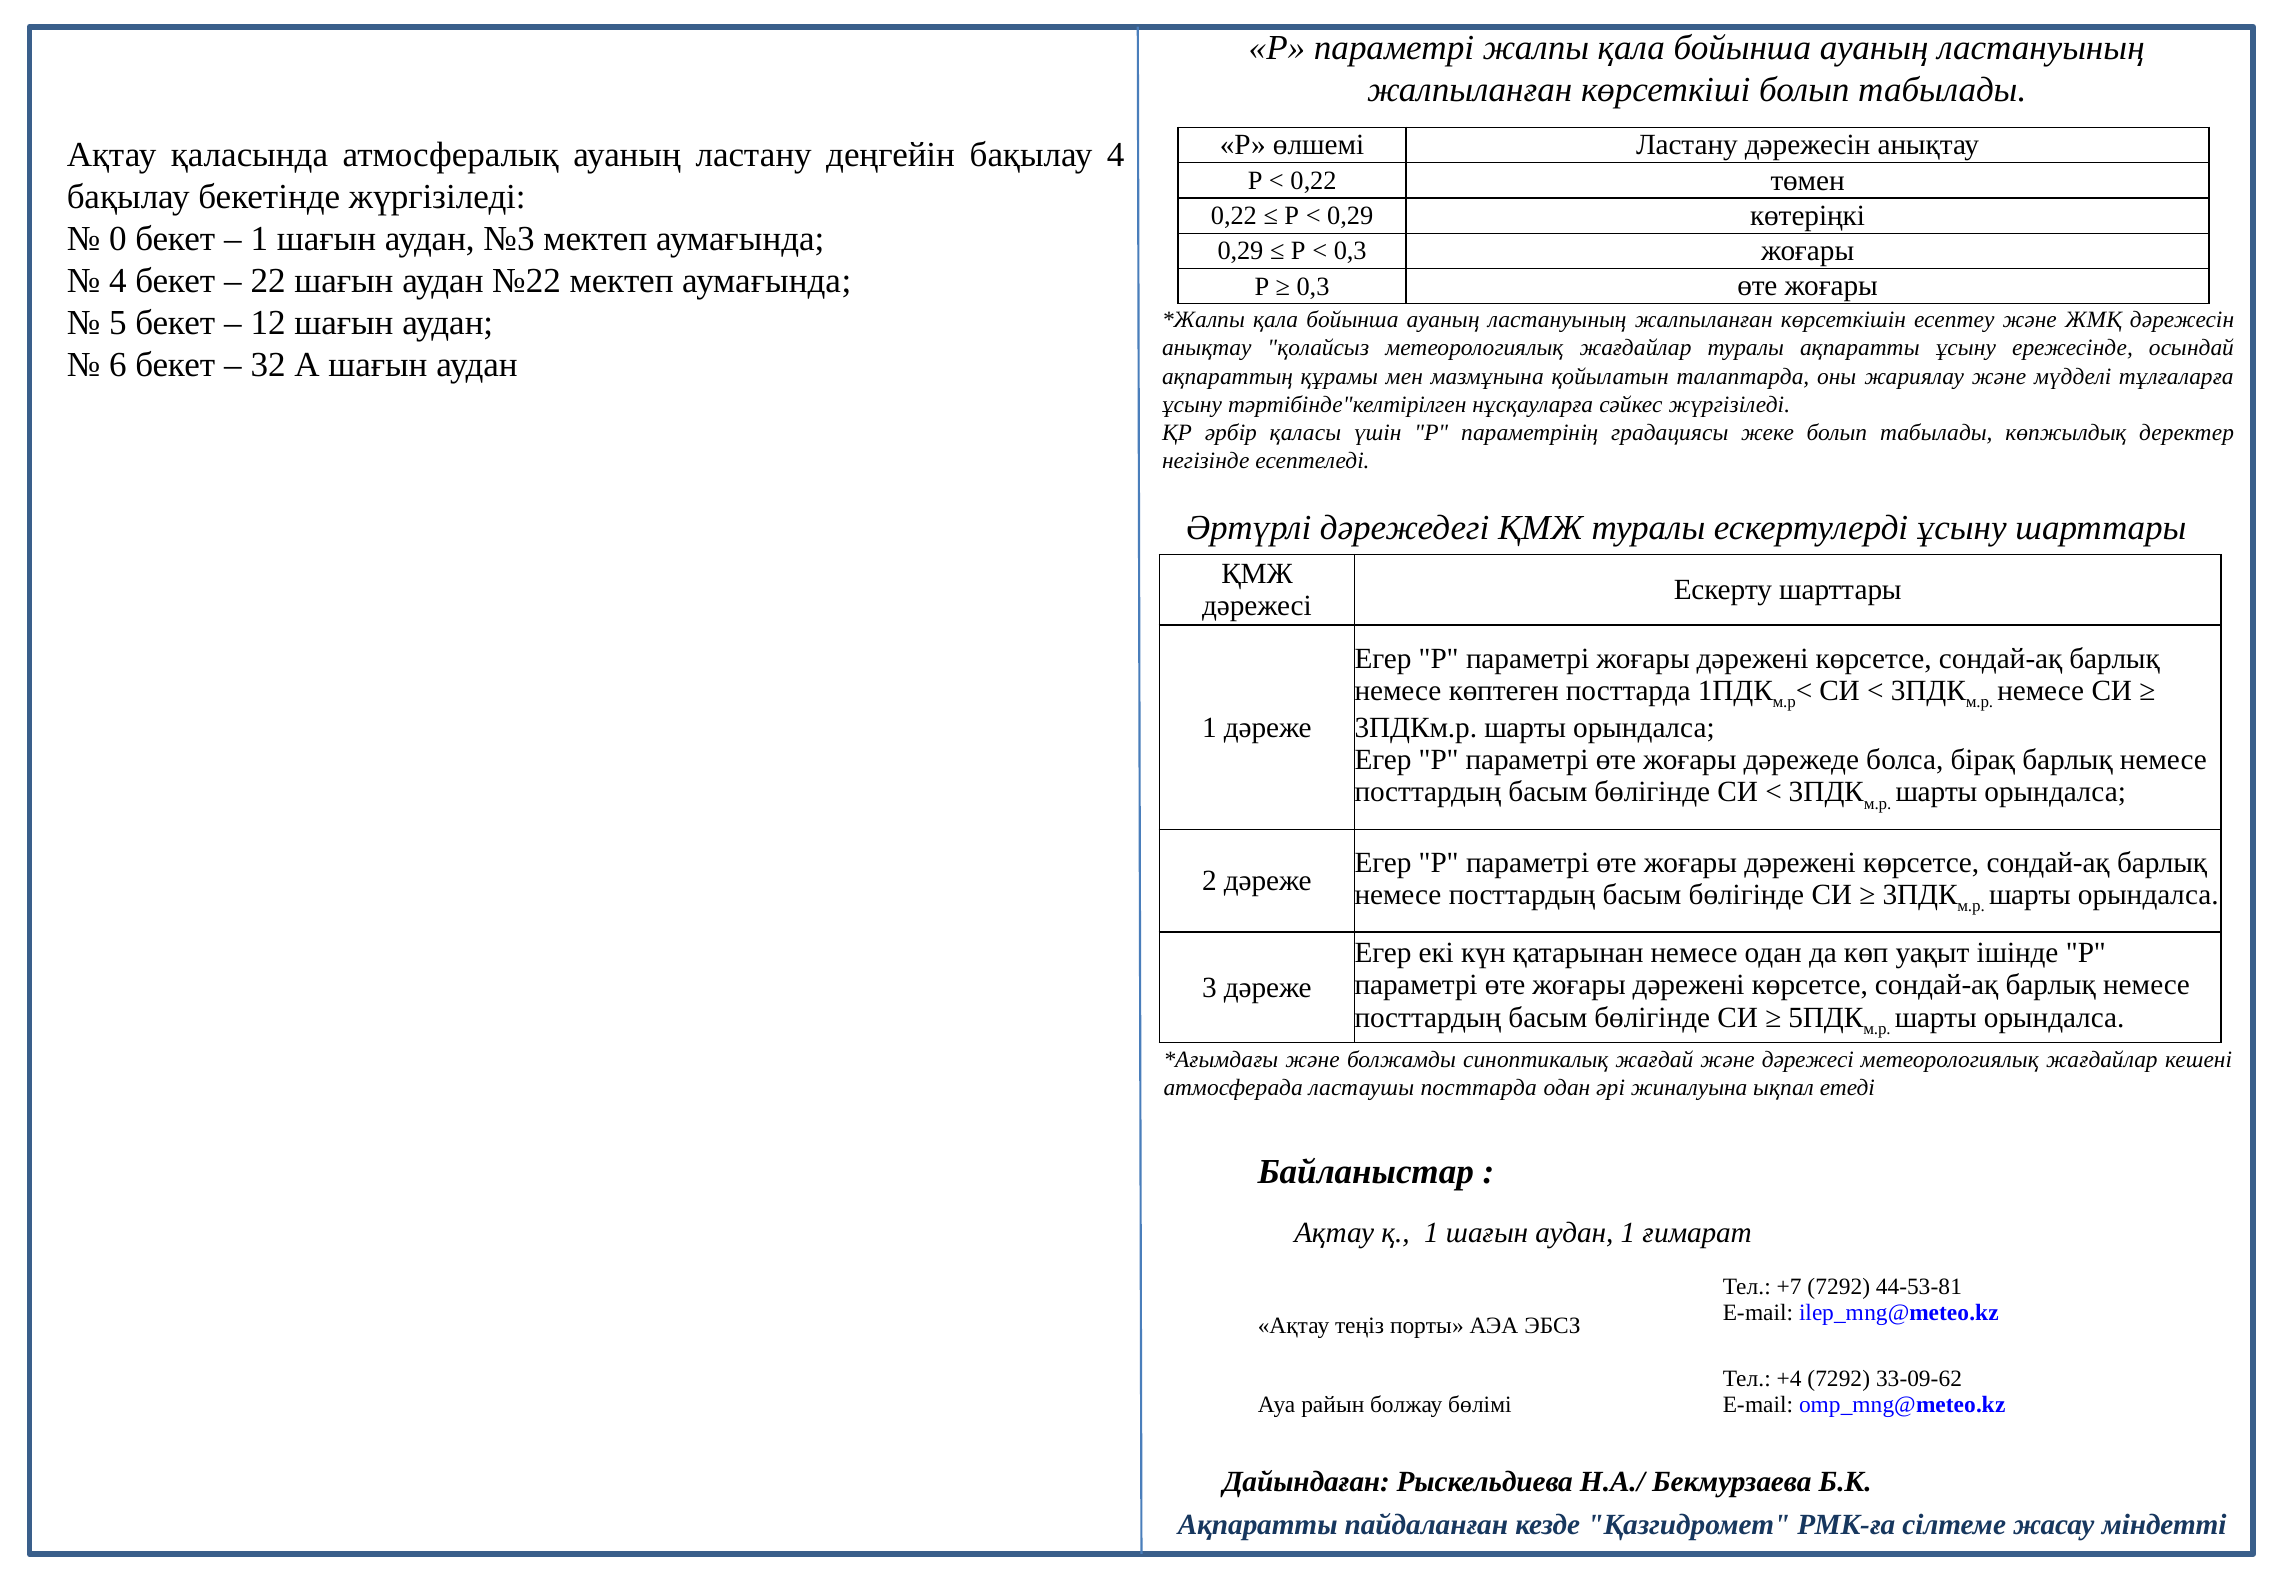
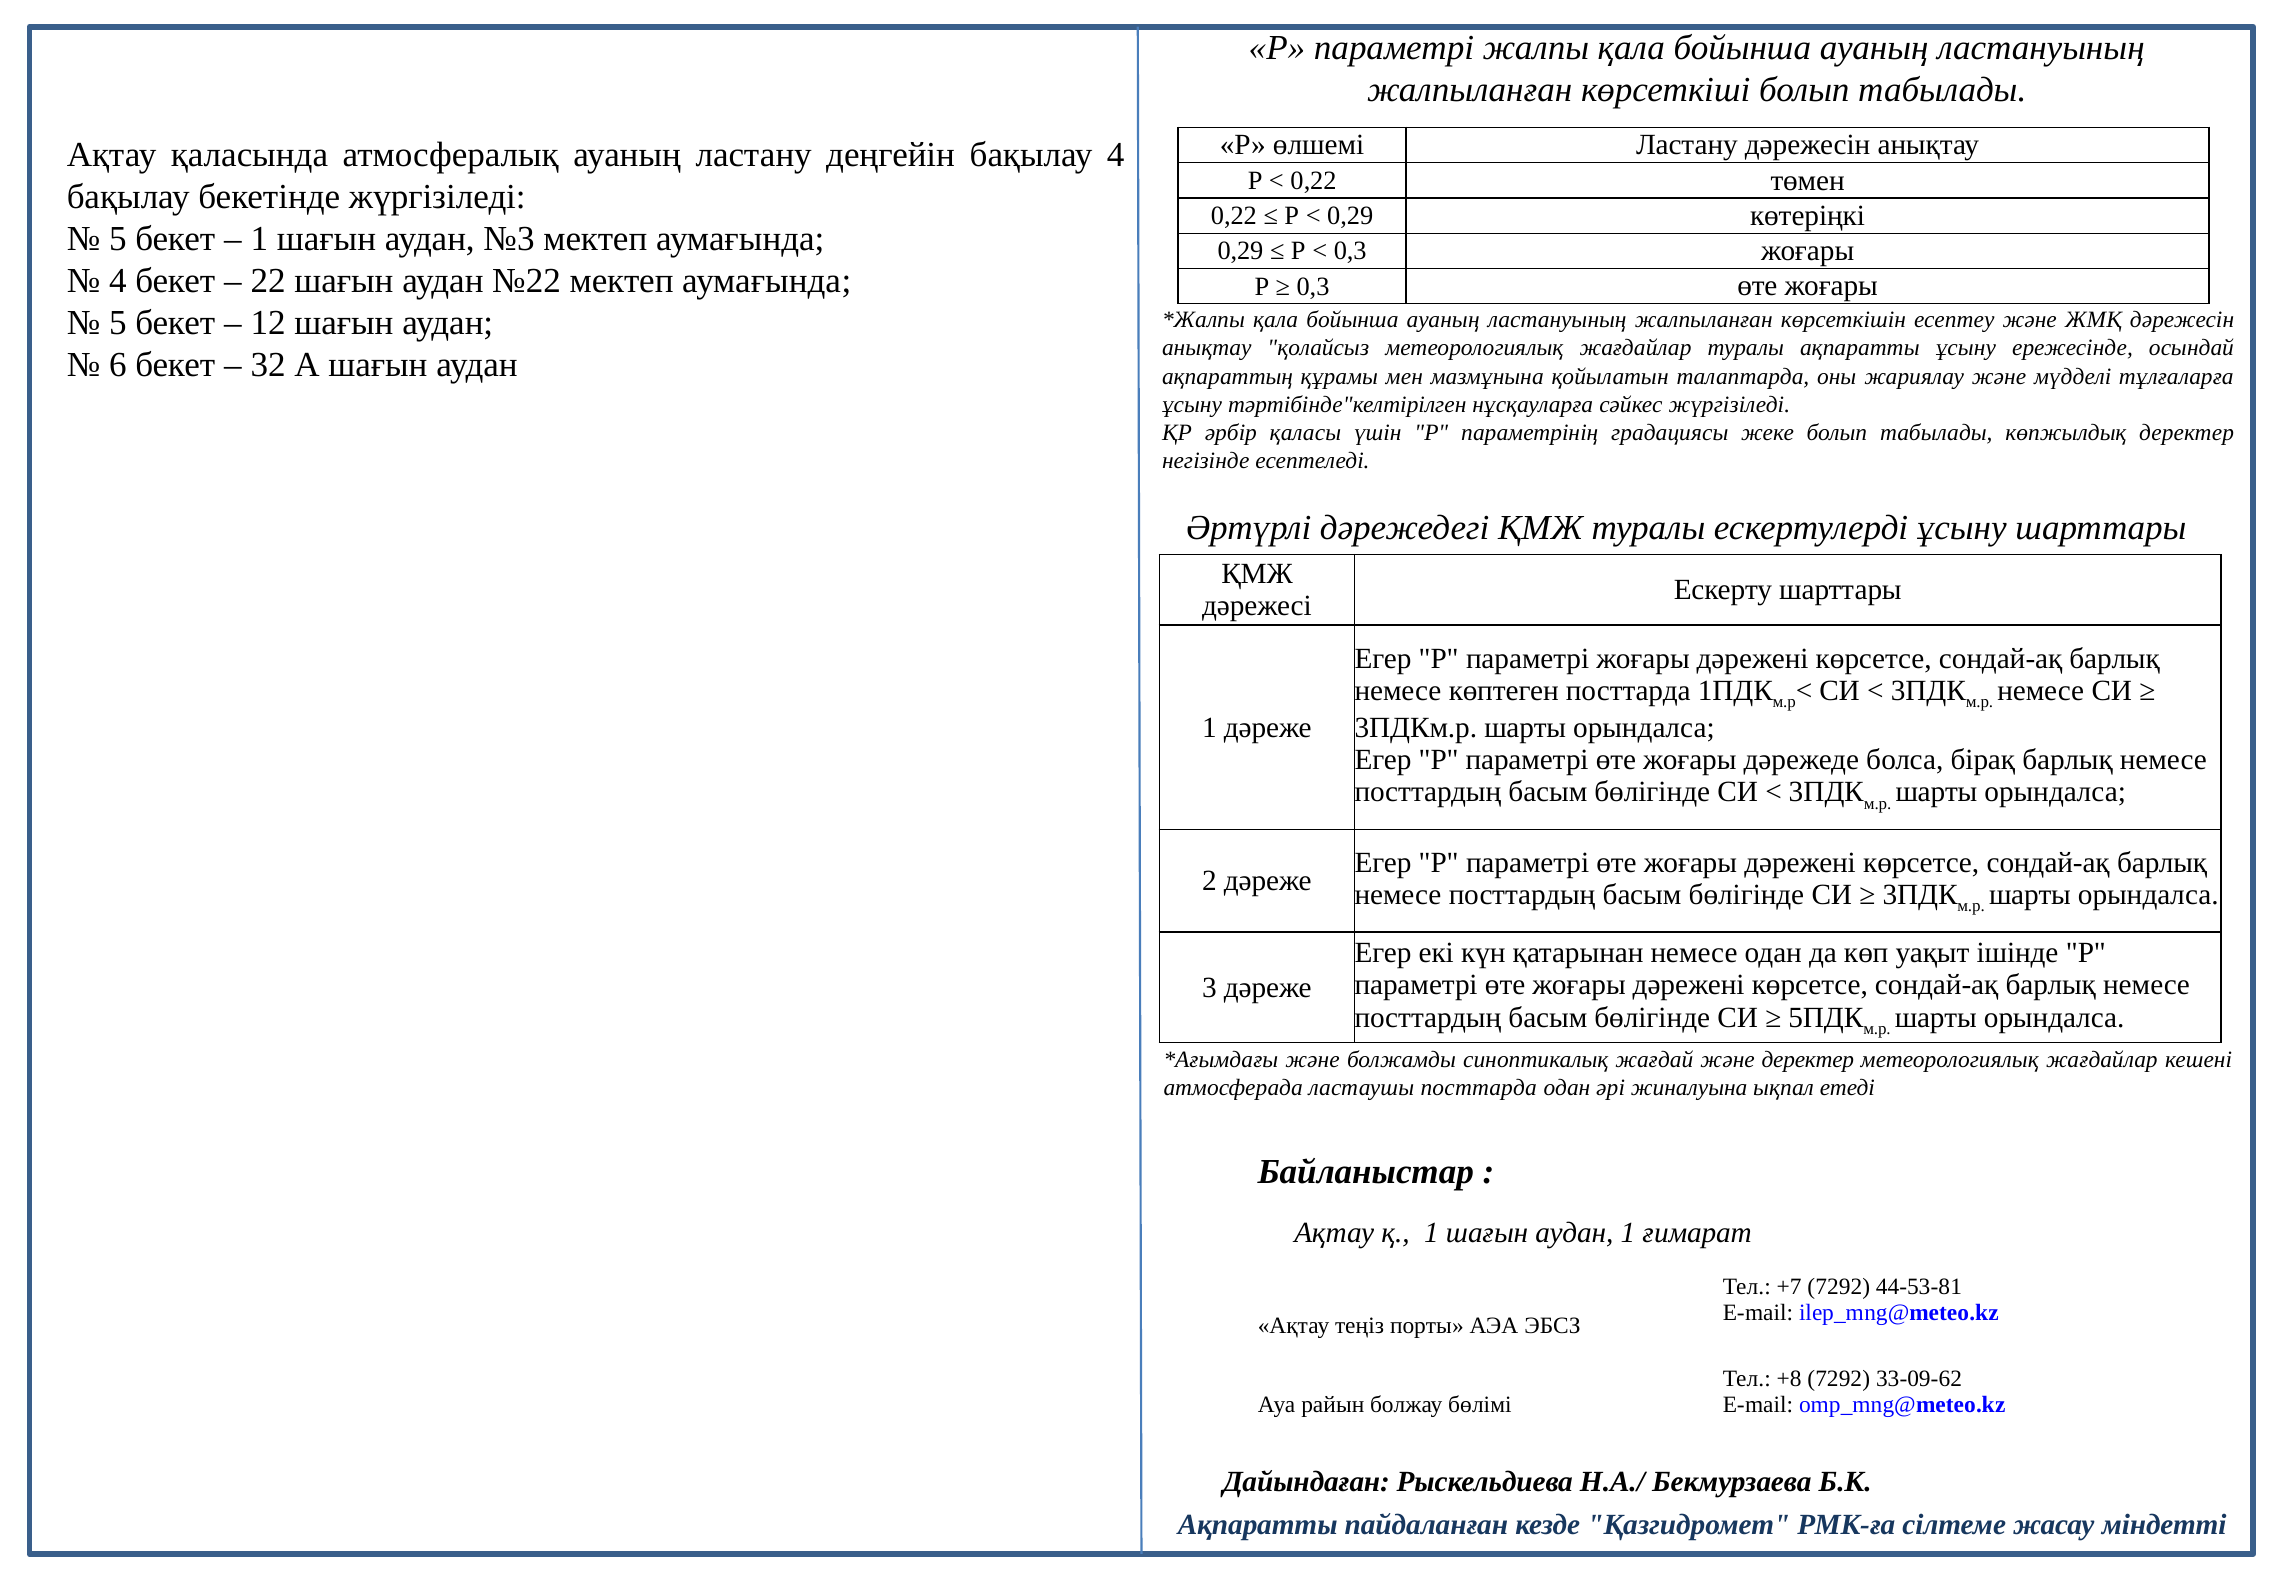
0 at (118, 239): 0 -> 5
және дәрежесі: дәрежесі -> деректер
+4: +4 -> +8
